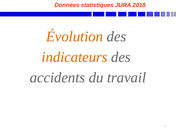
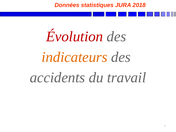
Évolution colour: orange -> red
